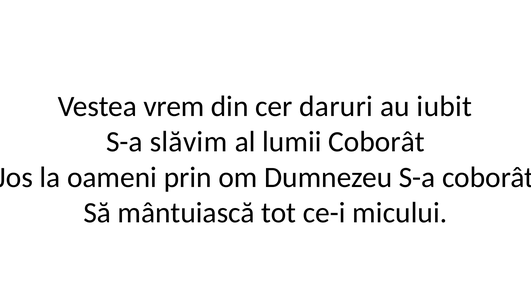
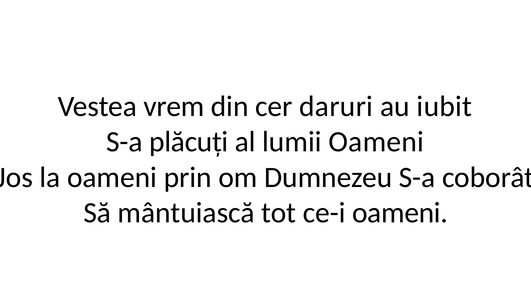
slăvim: slăvim -> plăcuți
lumii Coborât: Coborât -> Oameni
ce-i micului: micului -> oameni
